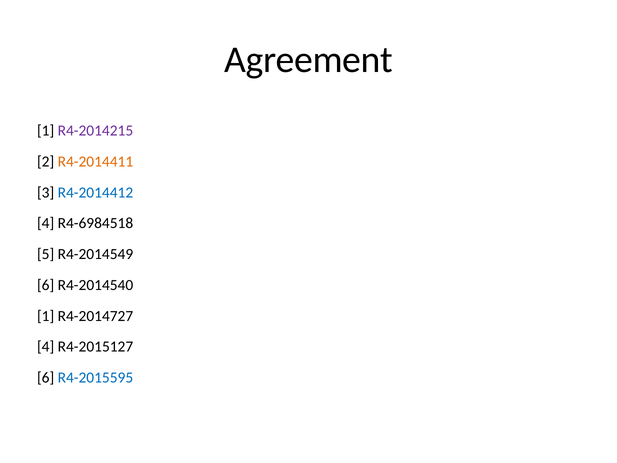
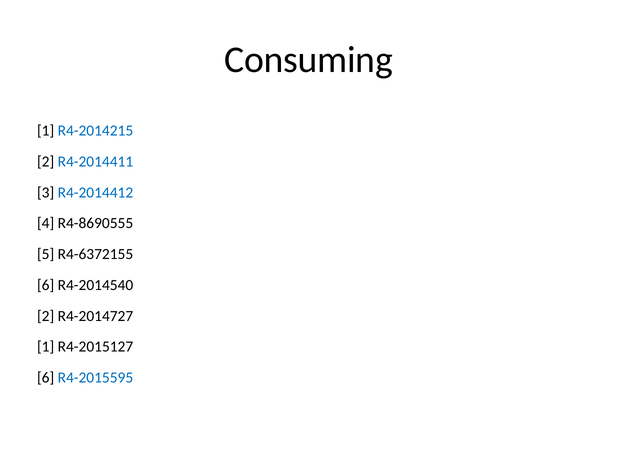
Agreement: Agreement -> Consuming
R4-2014215 colour: purple -> blue
R4-2014411 colour: orange -> blue
R4-6984518: R4-6984518 -> R4-8690555
R4-2014549: R4-2014549 -> R4-6372155
1 at (46, 316): 1 -> 2
4 at (46, 347): 4 -> 1
